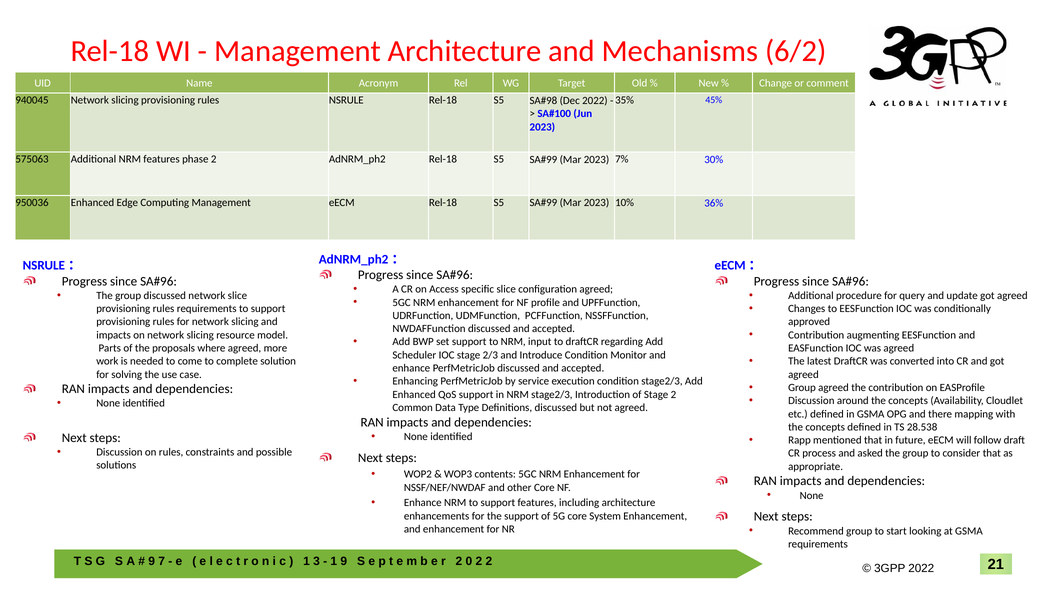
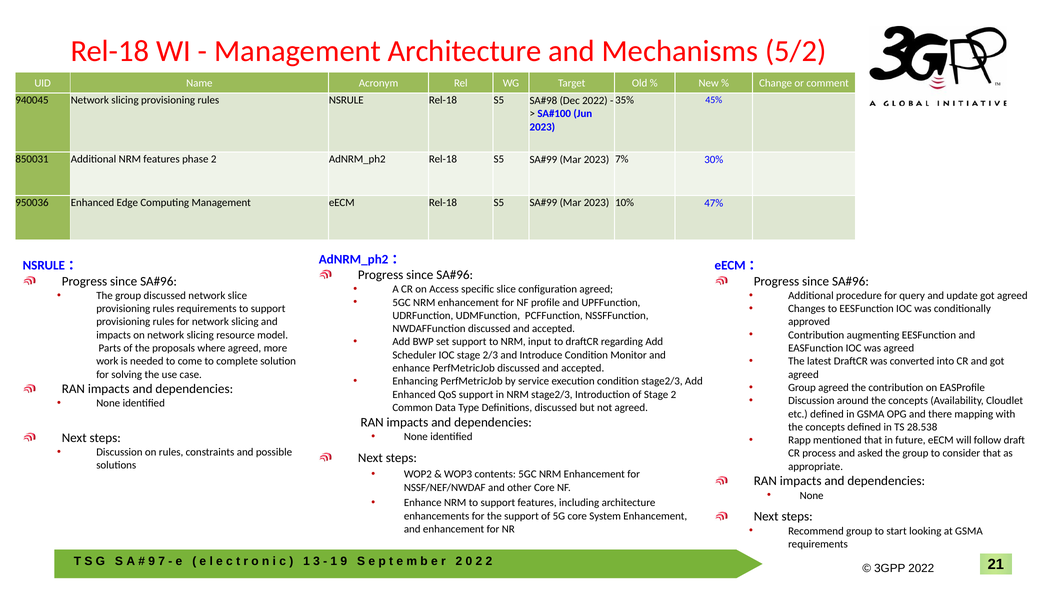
6/2: 6/2 -> 5/2
575063: 575063 -> 850031
36%: 36% -> 47%
